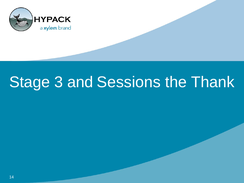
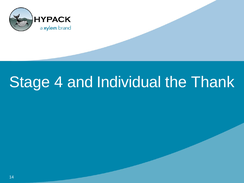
3: 3 -> 4
Sessions: Sessions -> Individual
